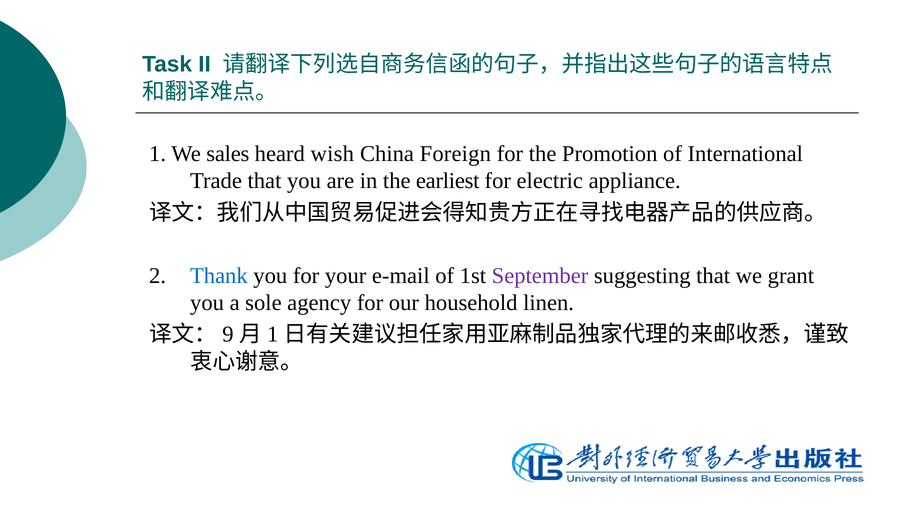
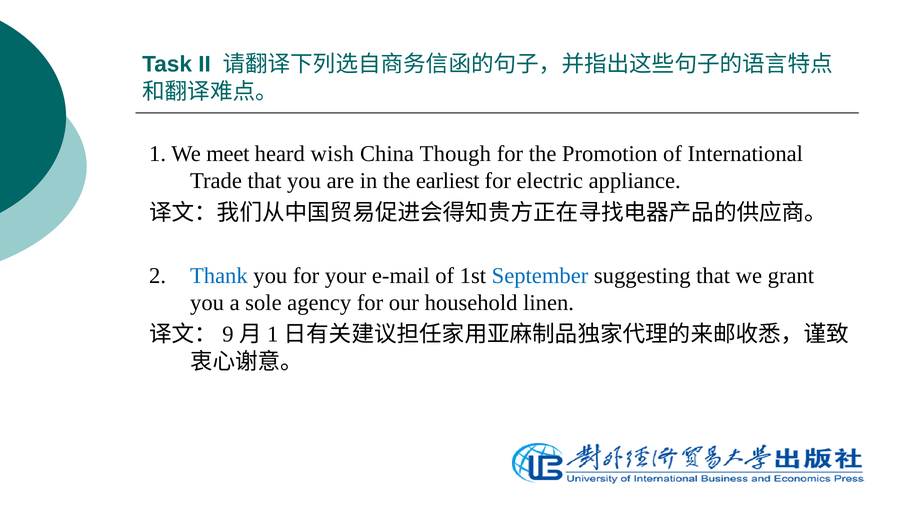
sales: sales -> meet
Foreign: Foreign -> Though
September colour: purple -> blue
